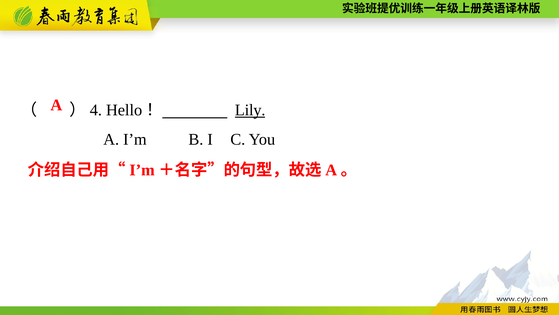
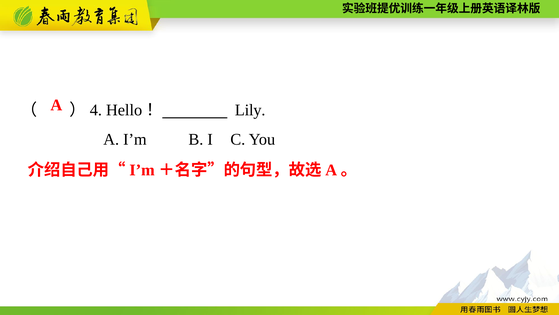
Lily underline: present -> none
